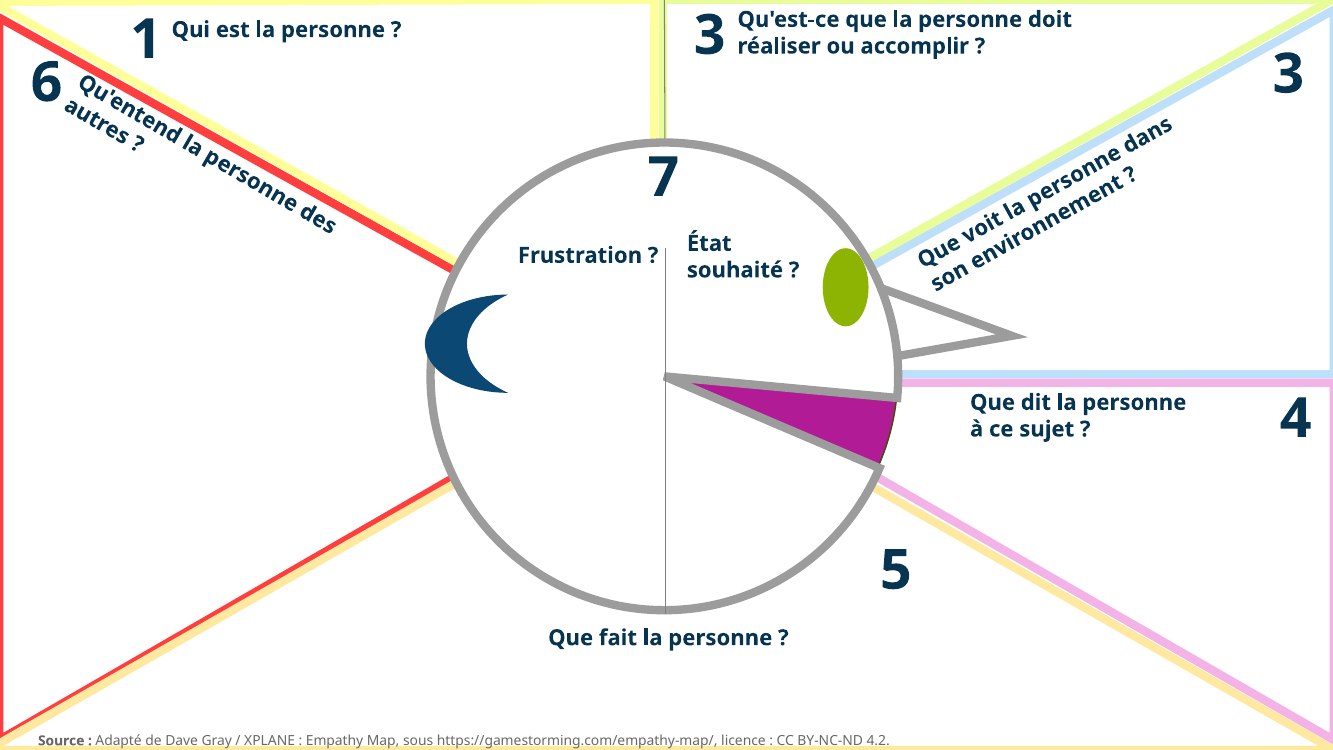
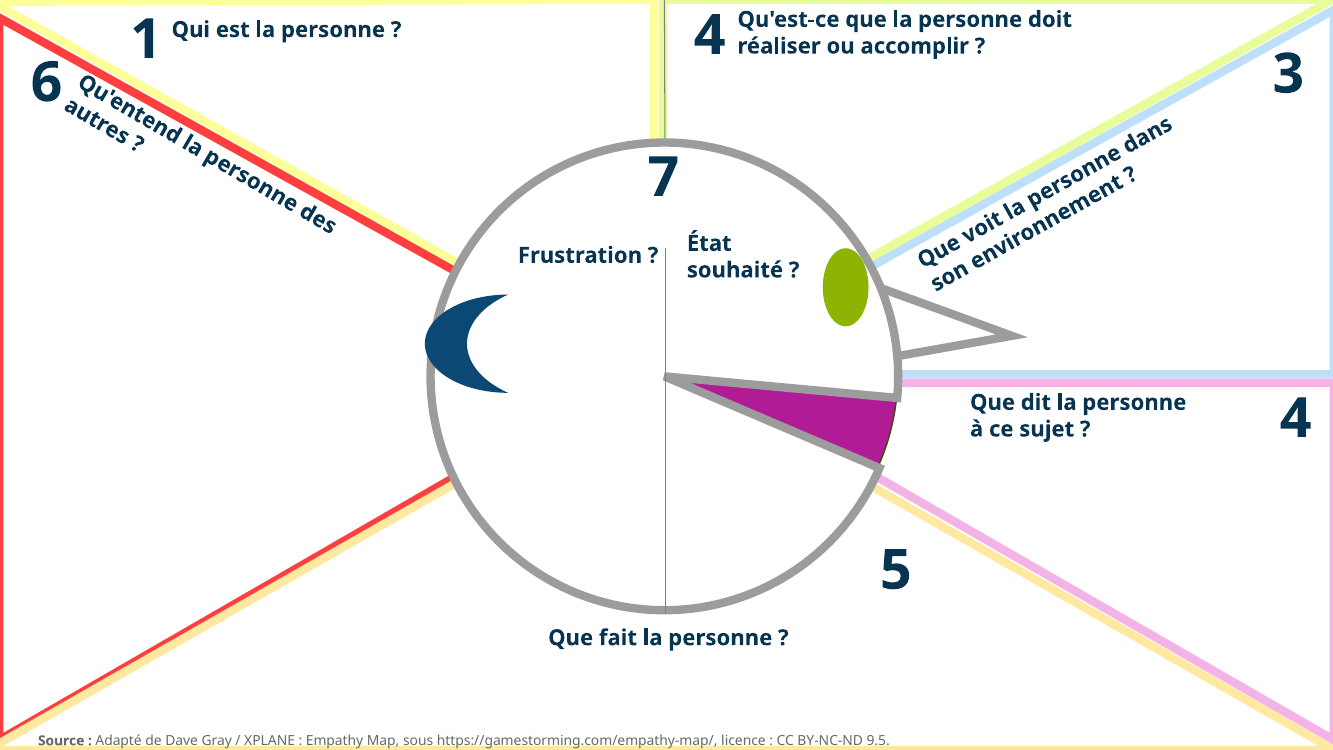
1 3: 3 -> 4
4.2: 4.2 -> 9.5
